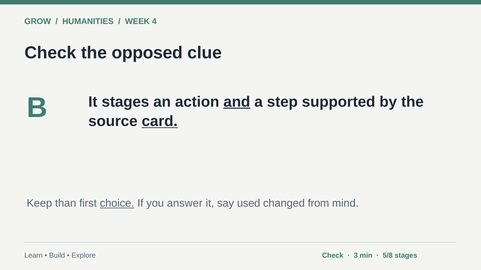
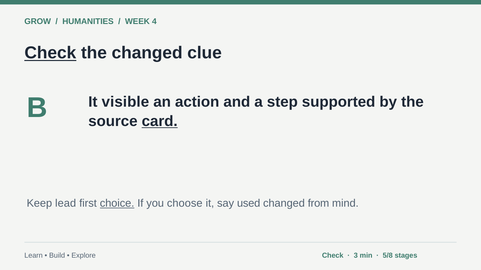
Check at (50, 53) underline: none -> present
the opposed: opposed -> changed
It stages: stages -> visible
and underline: present -> none
than: than -> lead
answer: answer -> choose
